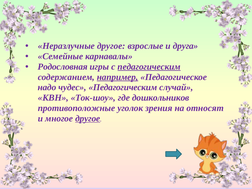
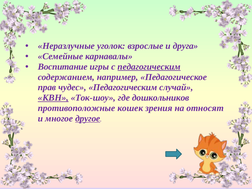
Неразлучные другое: другое -> уголок
Родословная: Родословная -> Воспитание
например underline: present -> none
надо: надо -> прав
КВН underline: none -> present
уголок: уголок -> кошек
